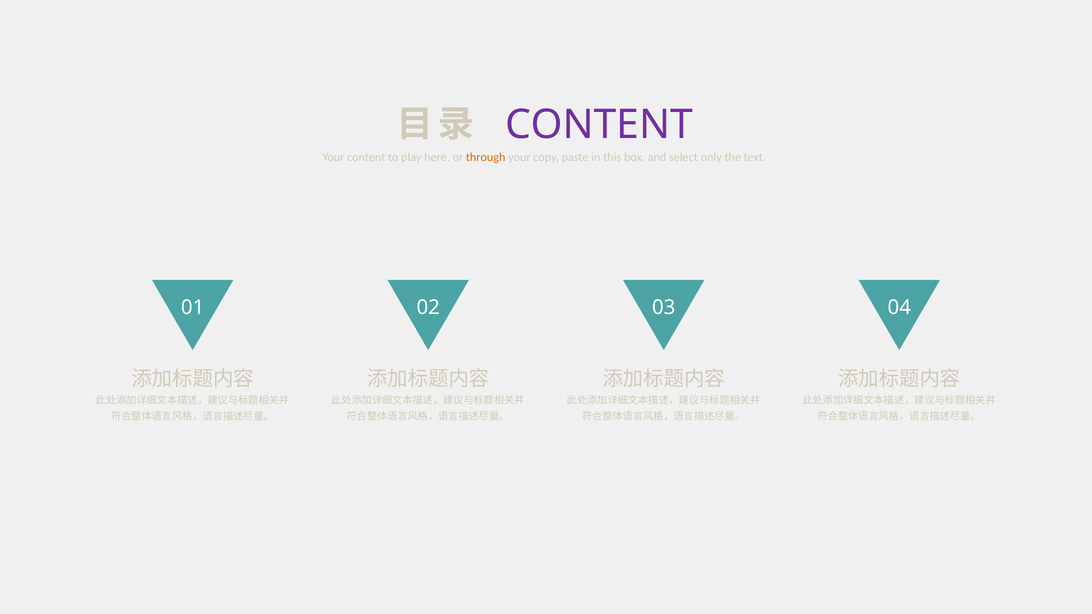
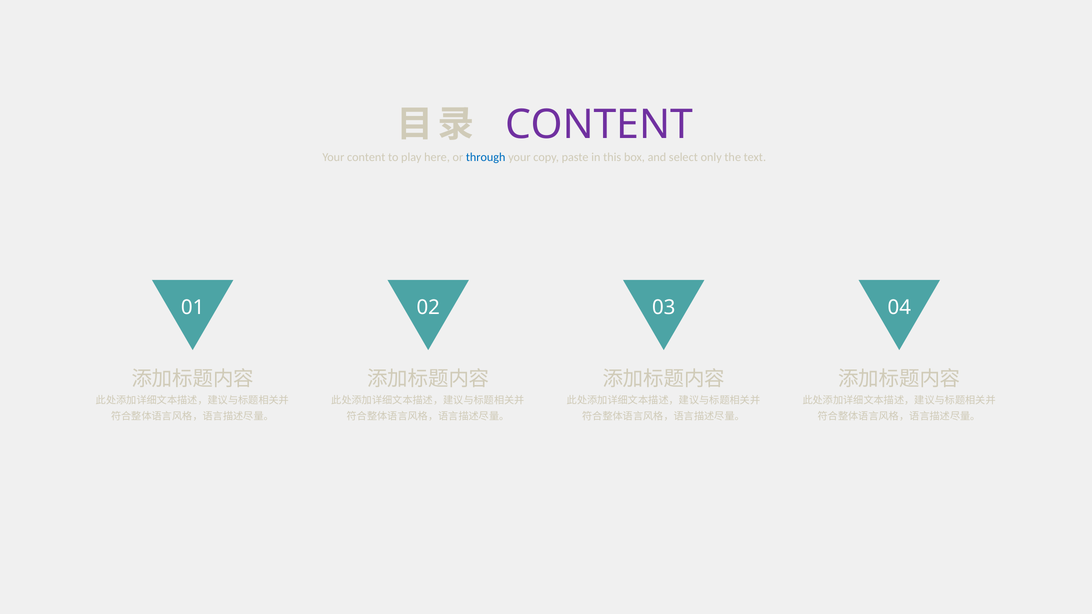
through colour: orange -> blue
